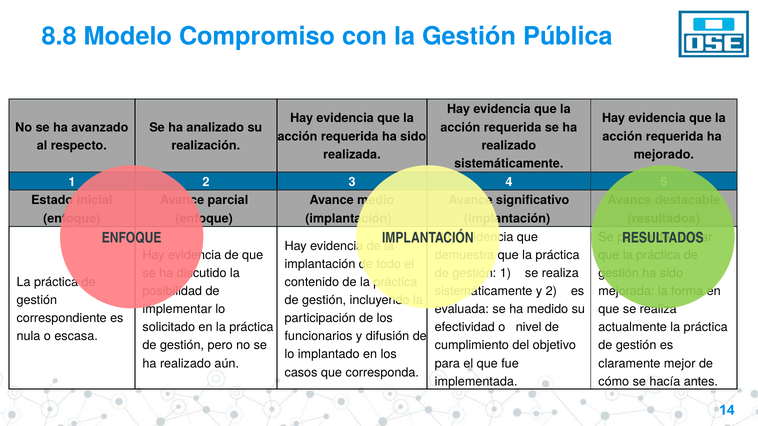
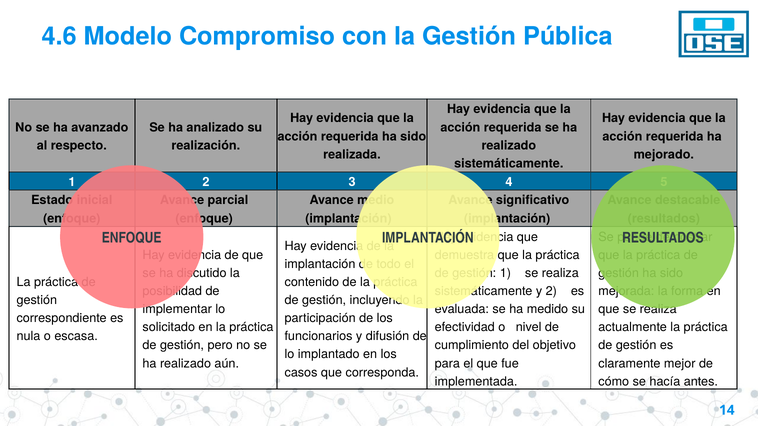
8.8: 8.8 -> 4.6
